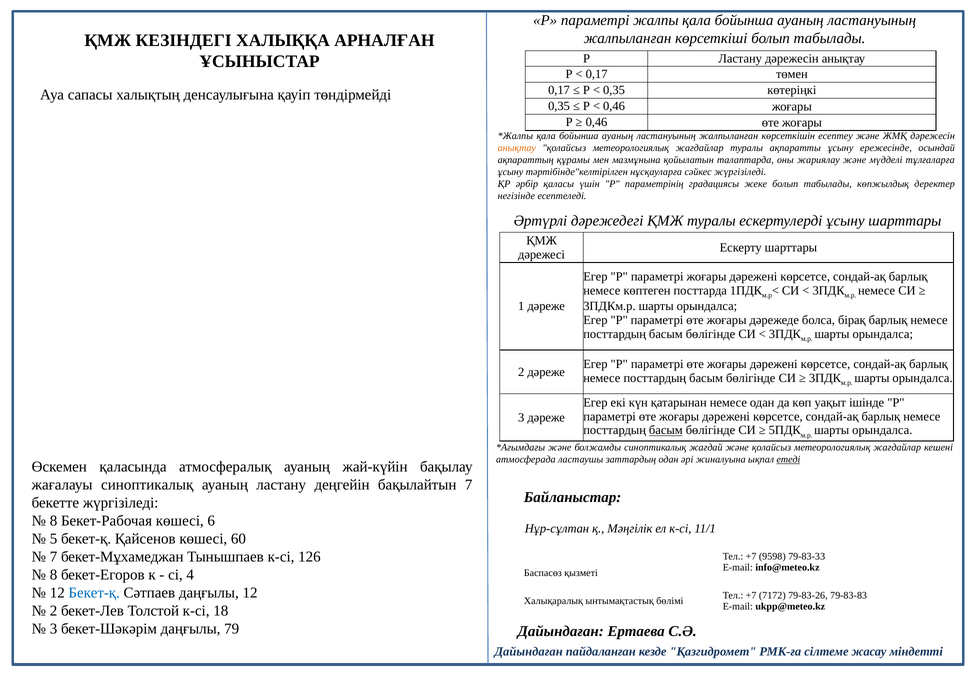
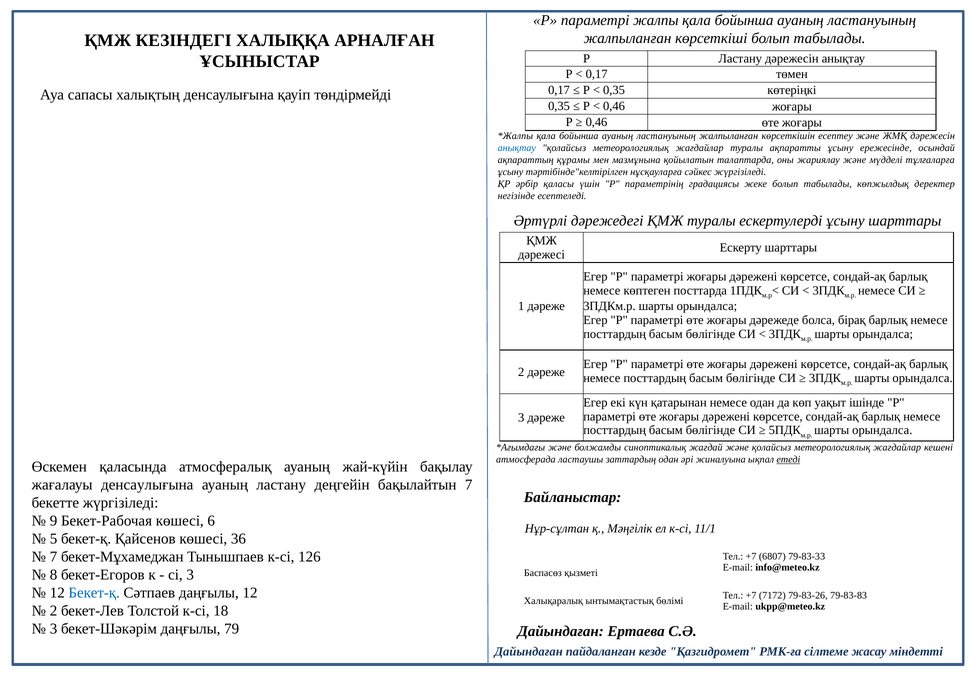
анықтау at (517, 148) colour: orange -> blue
басым at (666, 430) underline: present -> none
жағалауы синоптикалық: синоптикалық -> денсаулығына
8 at (54, 520): 8 -> 9
60: 60 -> 36
9598: 9598 -> 6807
сі 4: 4 -> 3
